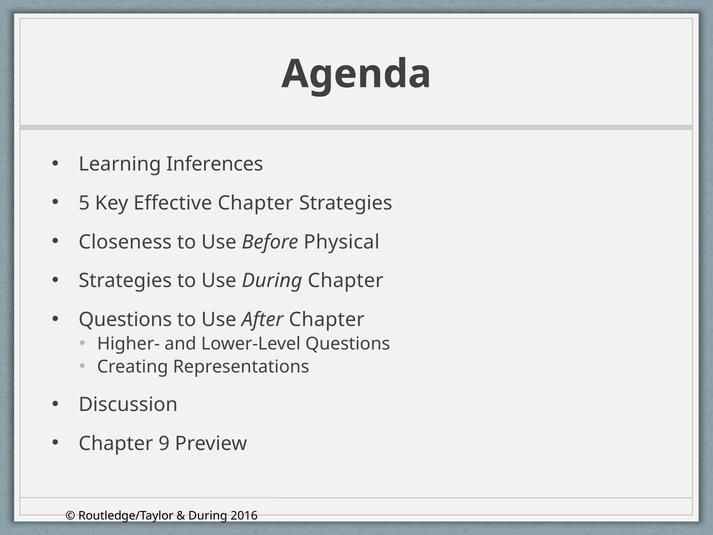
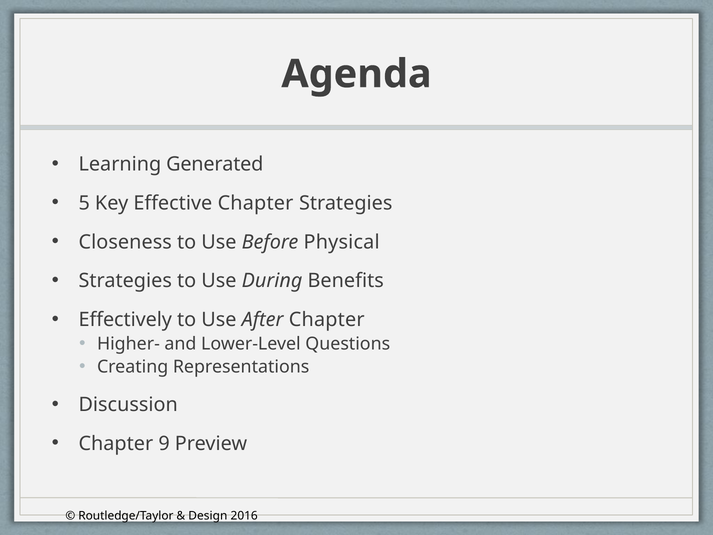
Inferences: Inferences -> Generated
During Chapter: Chapter -> Benefits
Questions at (125, 320): Questions -> Effectively
During at (208, 515): During -> Design
